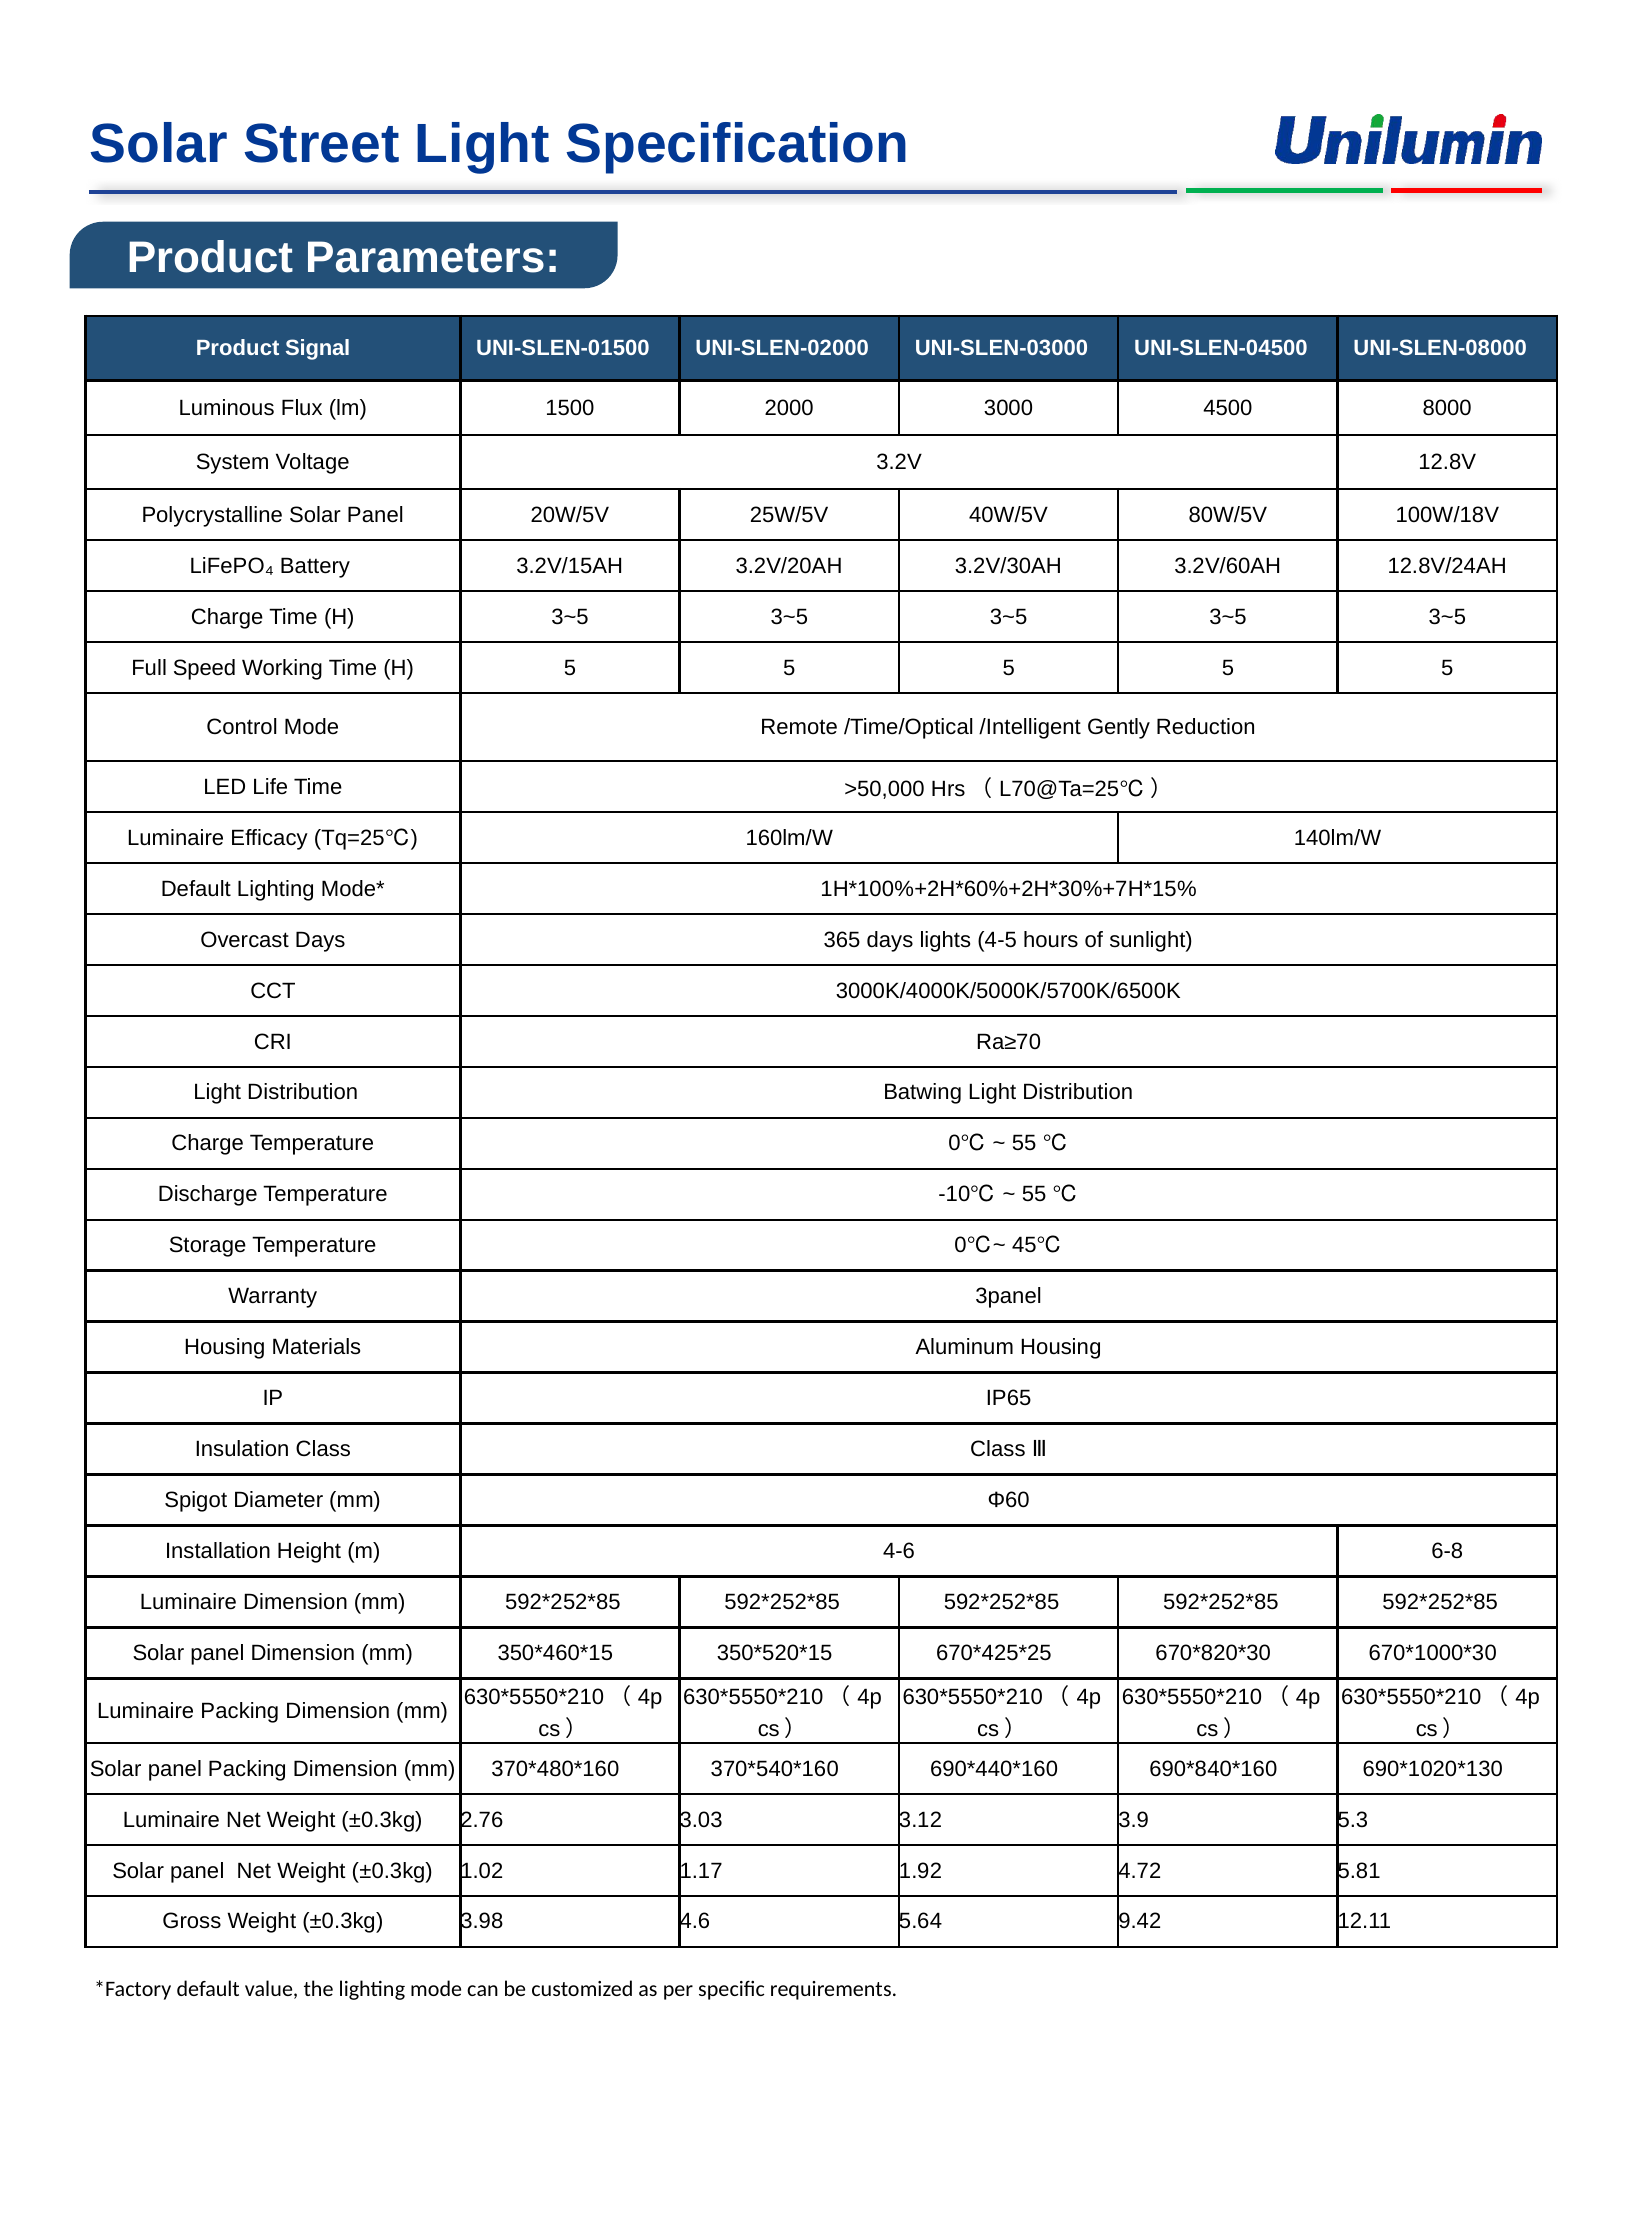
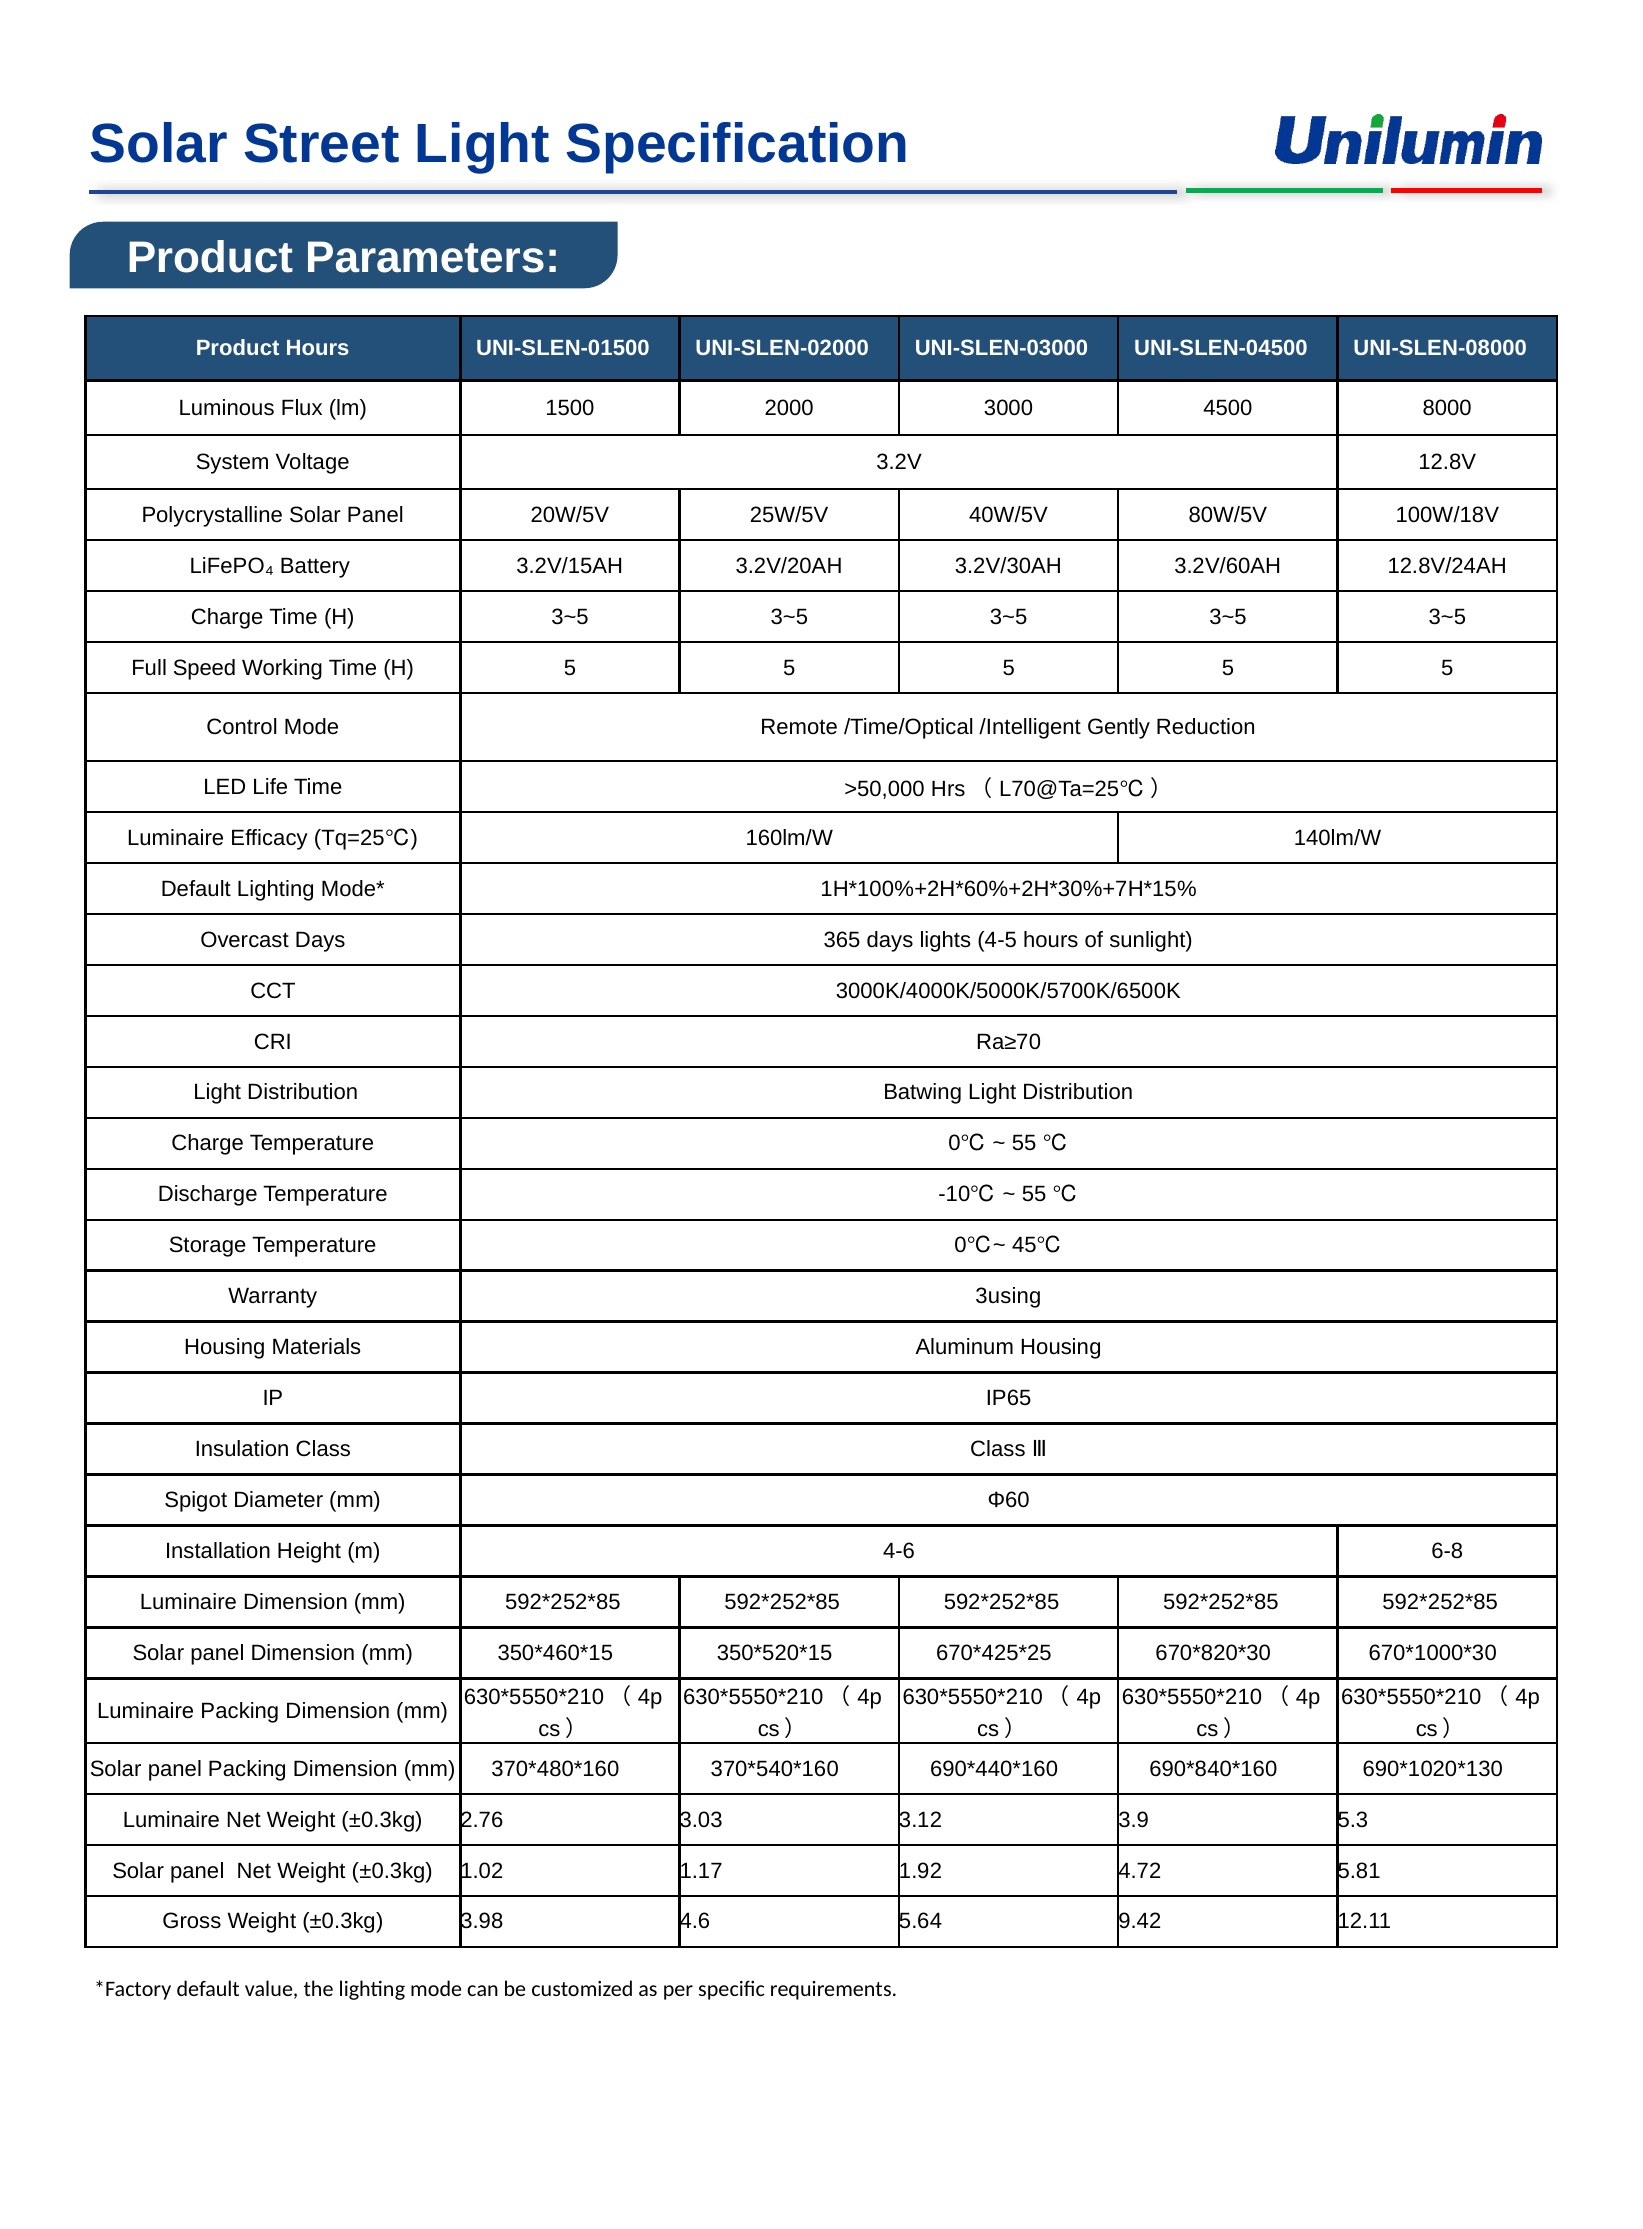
Product Signal: Signal -> Hours
3panel: 3panel -> 3using
